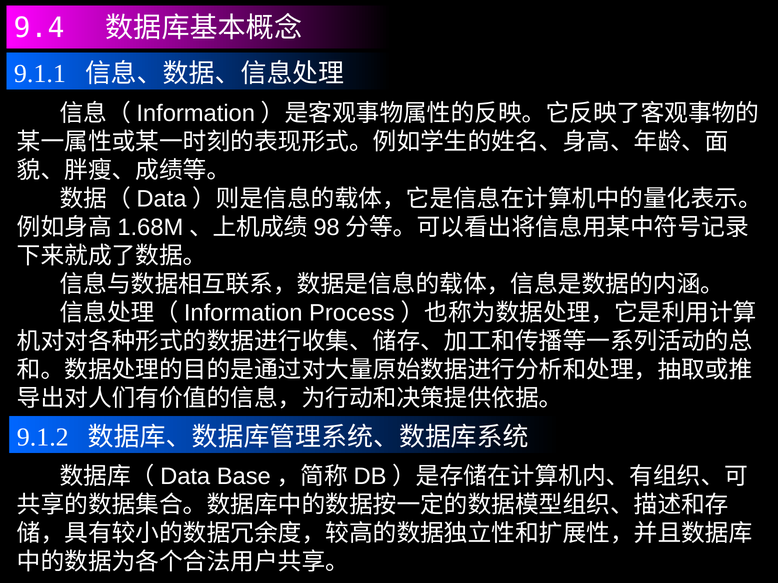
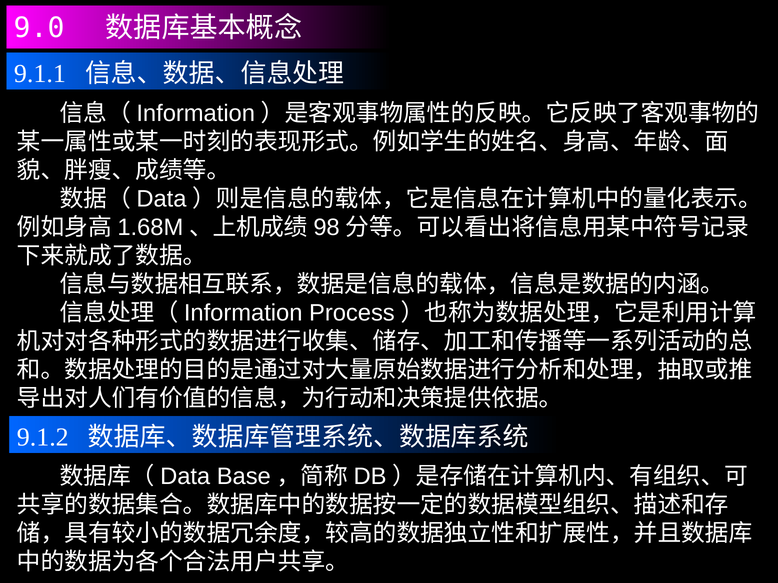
9.4: 9.4 -> 9.0
